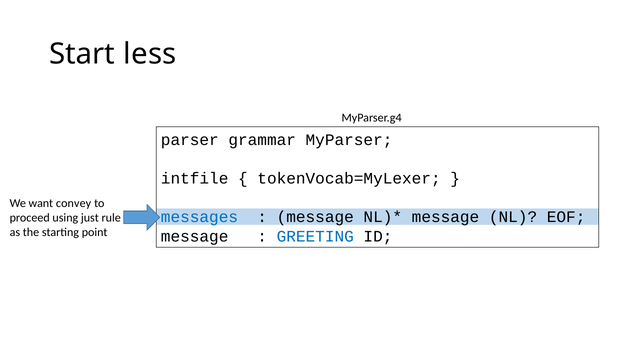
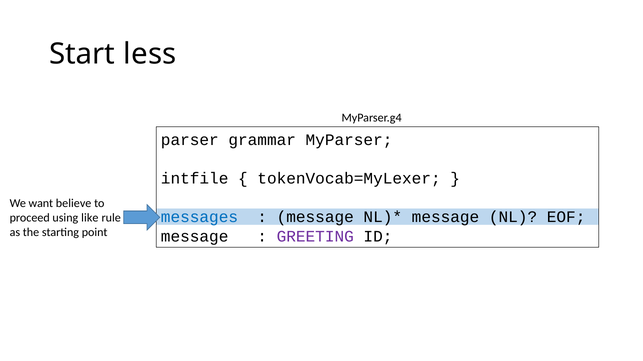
convey: convey -> believe
just: just -> like
GREETING colour: blue -> purple
